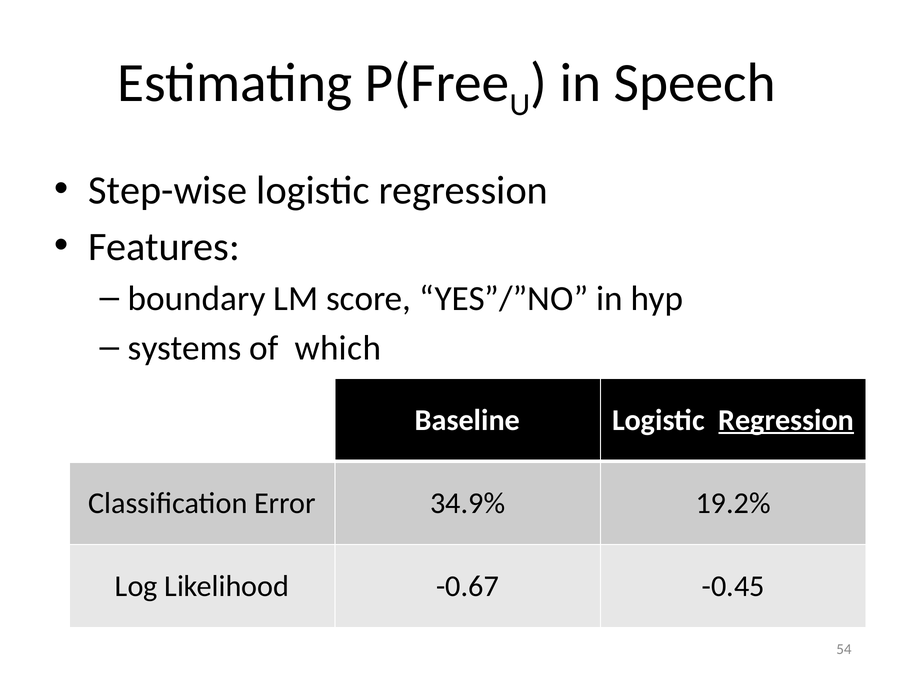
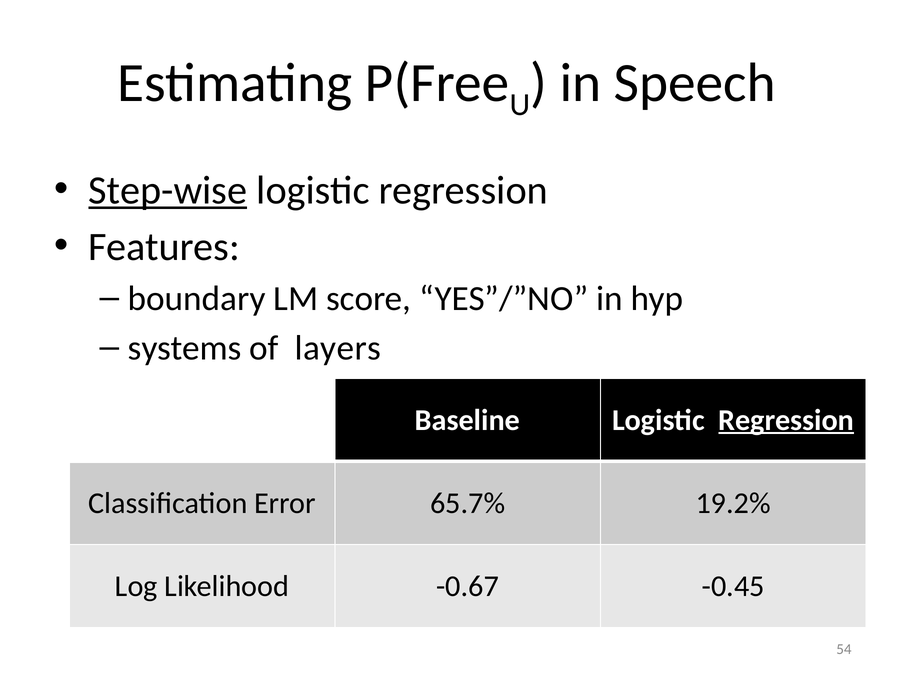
Step-wise underline: none -> present
which: which -> layers
34.9%: 34.9% -> 65.7%
